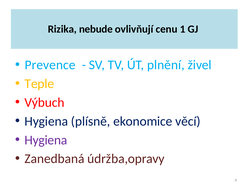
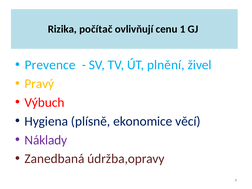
nebude: nebude -> počítač
Teple: Teple -> Pravý
Hygiena at (46, 140): Hygiena -> Náklady
